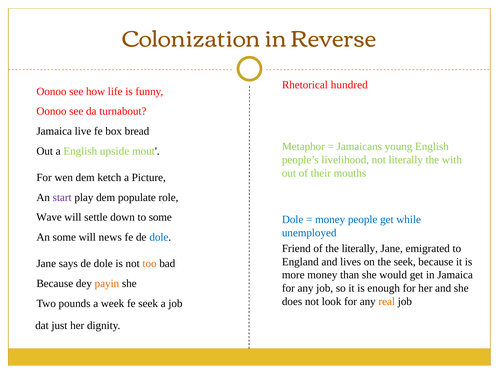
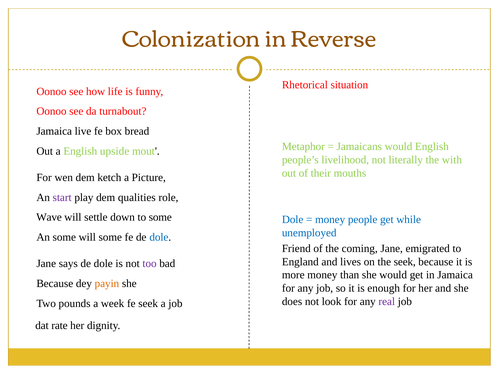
hundred: hundred -> situation
Jamaicans young: young -> would
populate: populate -> qualities
will news: news -> some
the literally: literally -> coming
too colour: orange -> purple
real colour: orange -> purple
just: just -> rate
